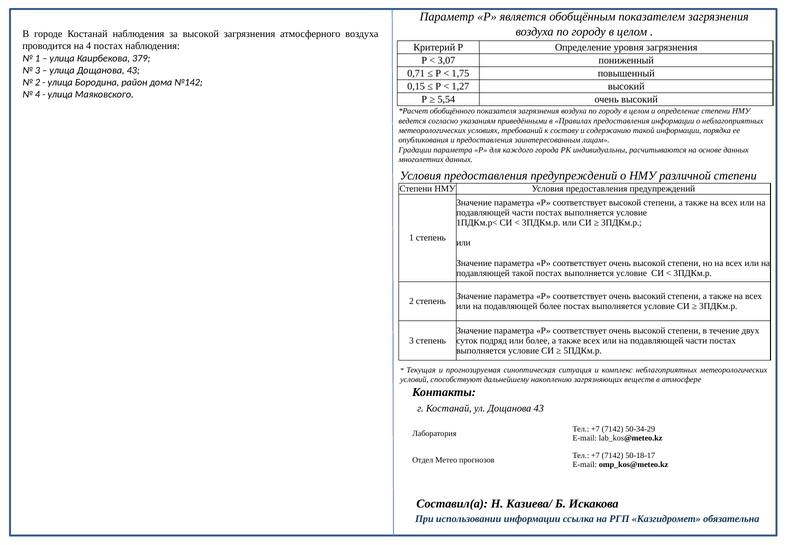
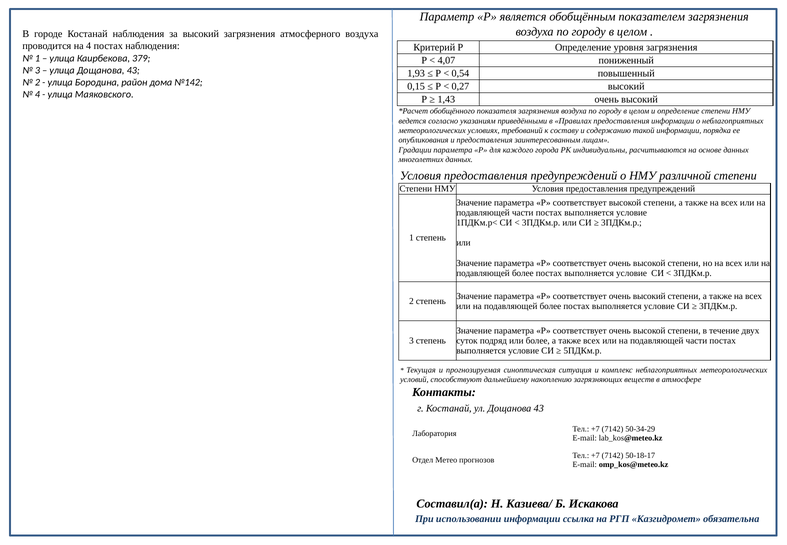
за высокой: высокой -> высокий
3,07: 3,07 -> 4,07
0,71: 0,71 -> 1,93
1,75: 1,75 -> 0,54
1,27: 1,27 -> 0,27
5,54: 5,54 -> 1,43
такой at (523, 273): такой -> более
